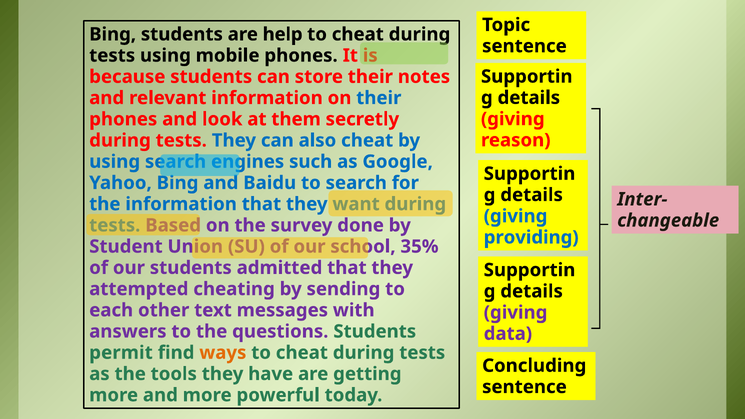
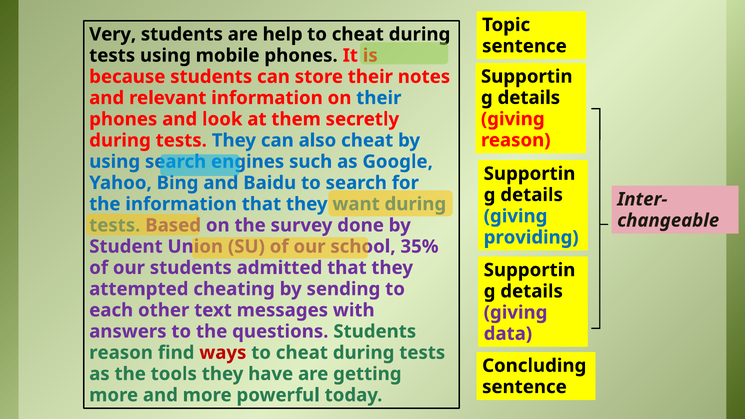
Bing at (113, 34): Bing -> Very
permit at (121, 353): permit -> reason
ways colour: orange -> red
